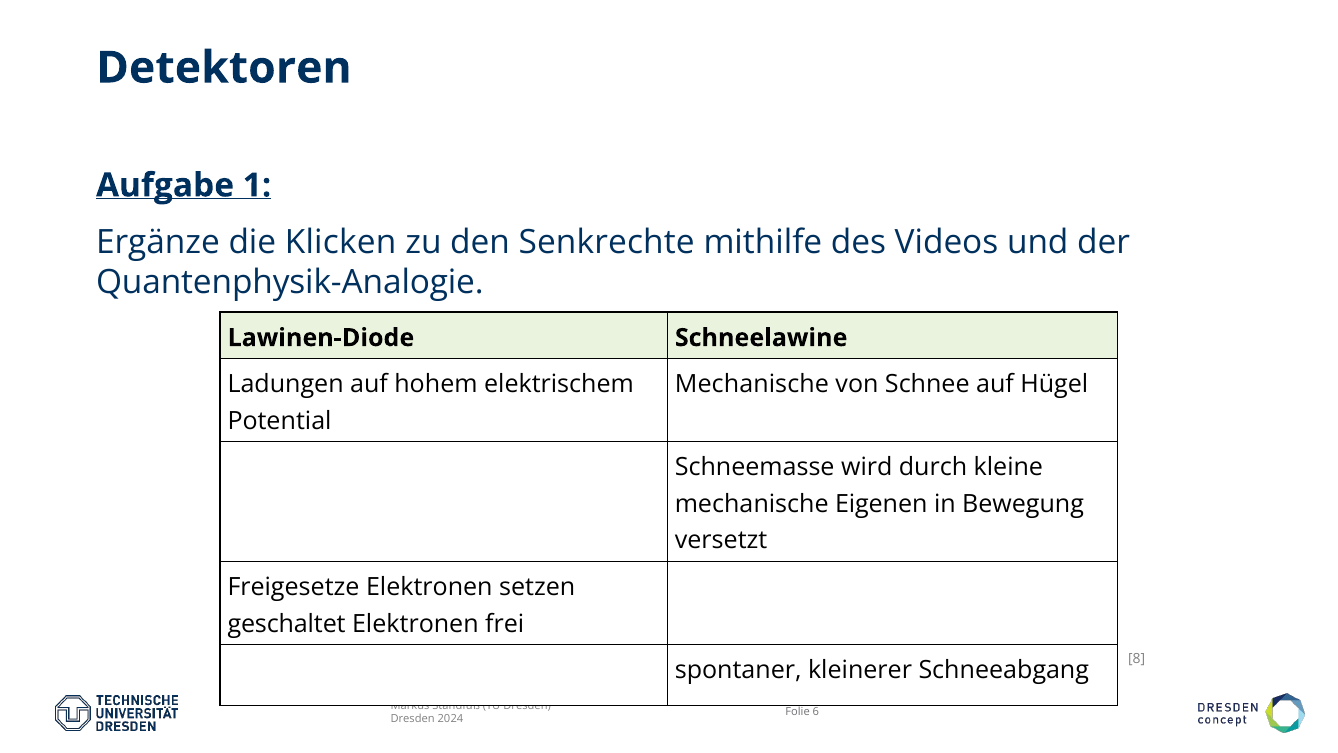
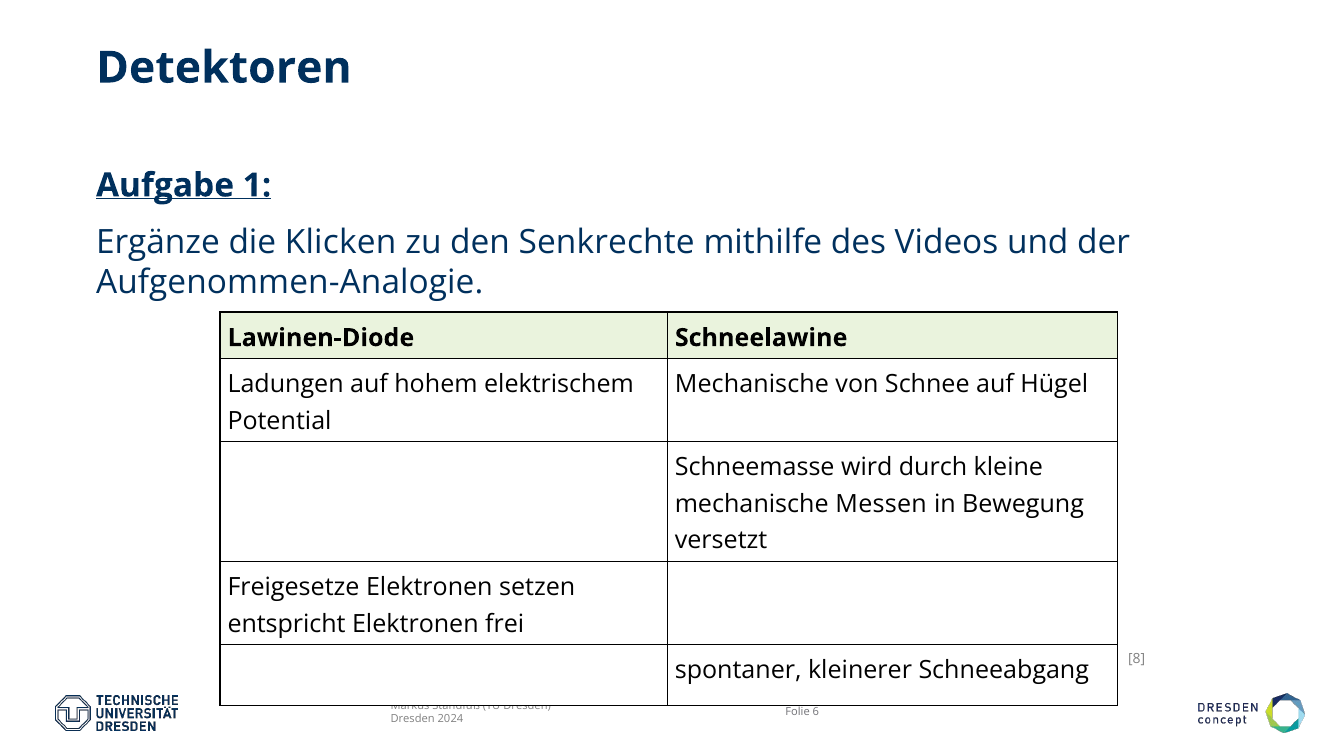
Quantenphysik-Analogie: Quantenphysik-Analogie -> Aufgenommen-Analogie
Eigenen: Eigenen -> Messen
geschaltet: geschaltet -> entspricht
